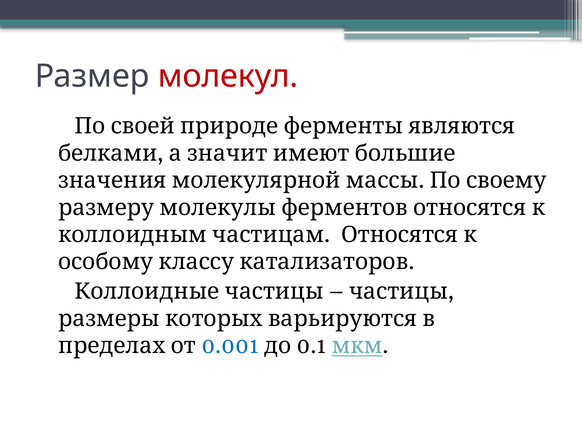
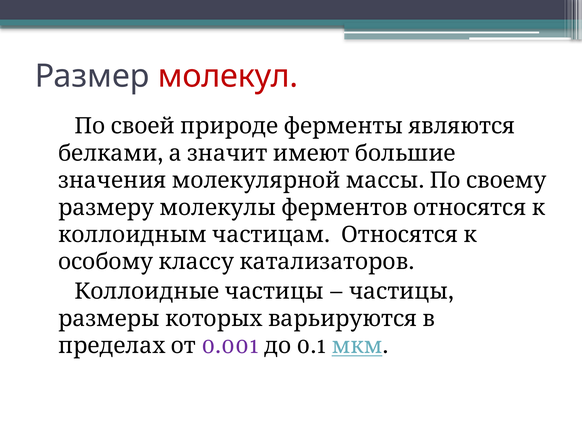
0.001 colour: blue -> purple
